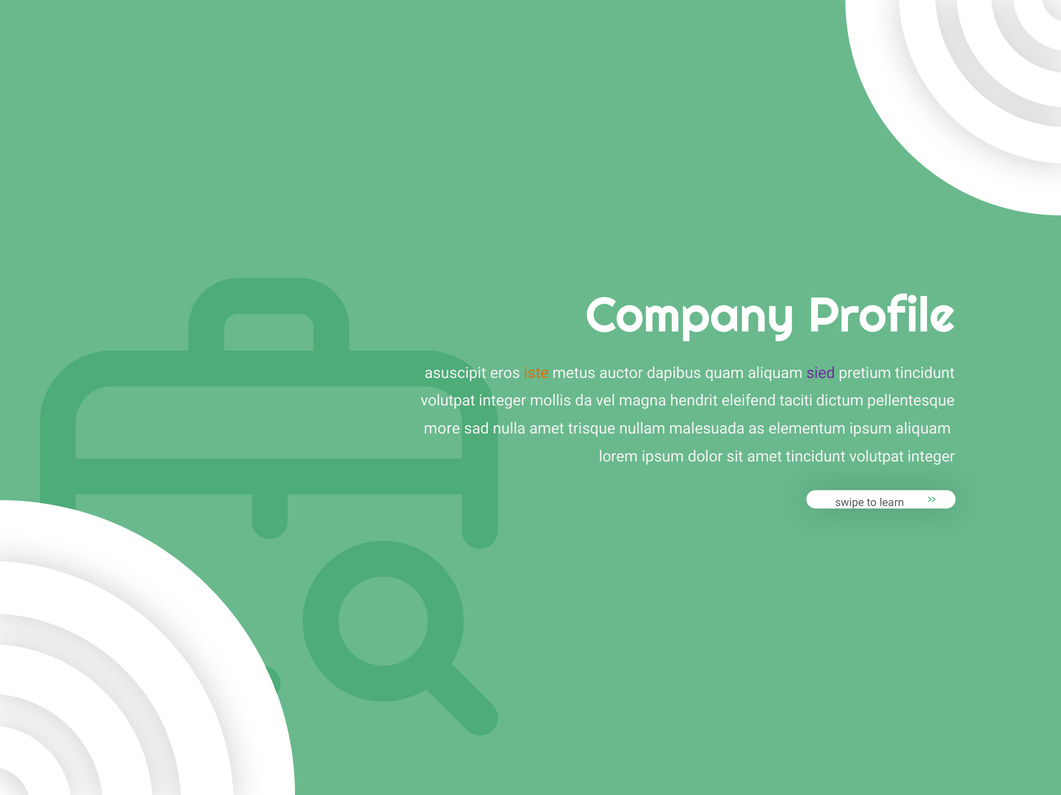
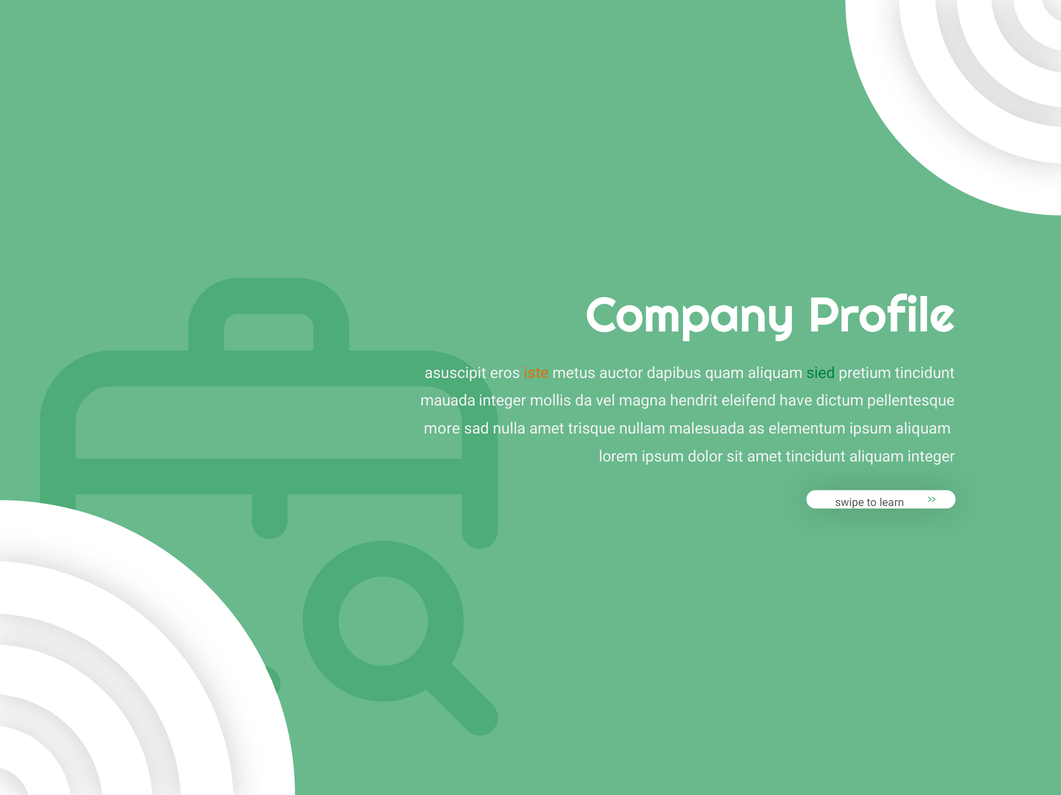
sied colour: purple -> green
volutpat at (448, 401): volutpat -> mauada
taciti: taciti -> have
amet tincidunt volutpat: volutpat -> aliquam
